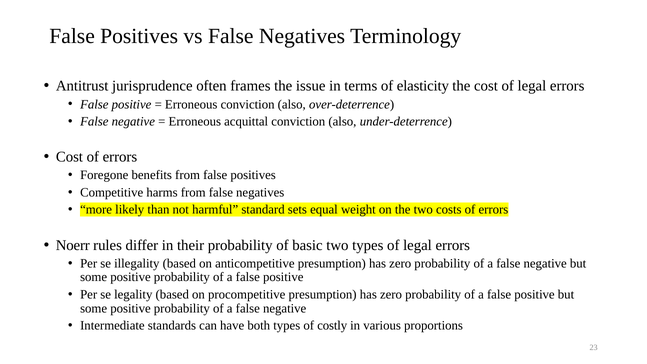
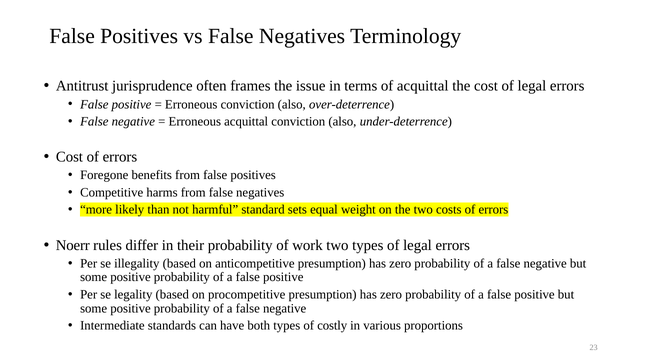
of elasticity: elasticity -> acquittal
basic: basic -> work
